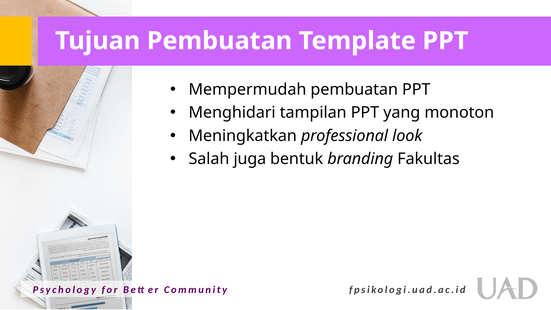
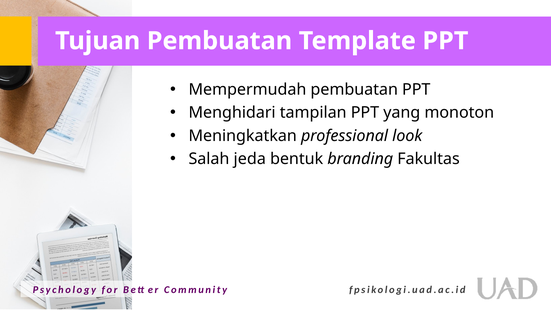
juga: juga -> jeda
